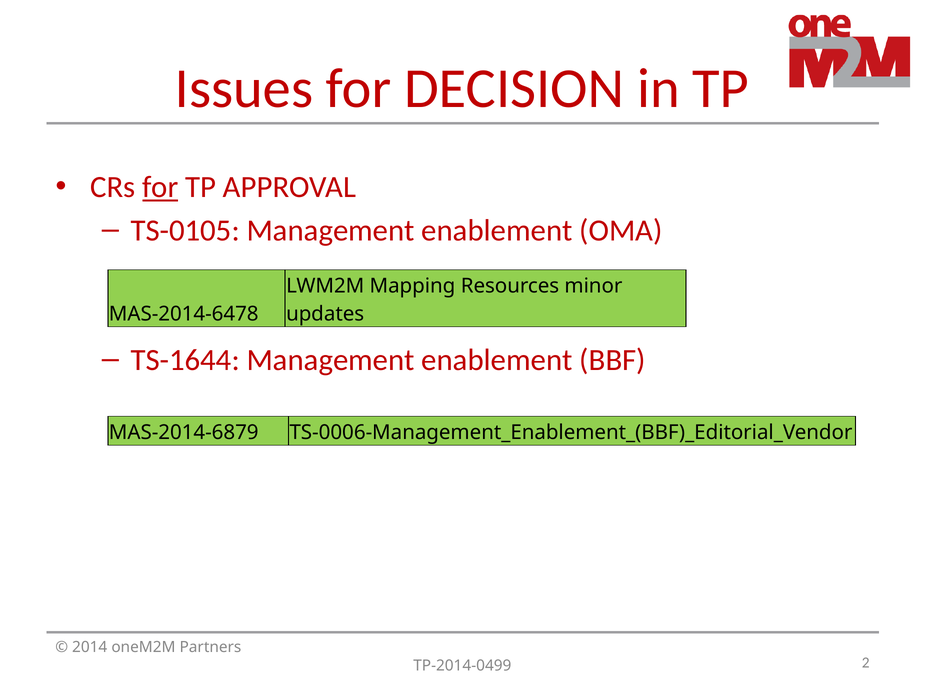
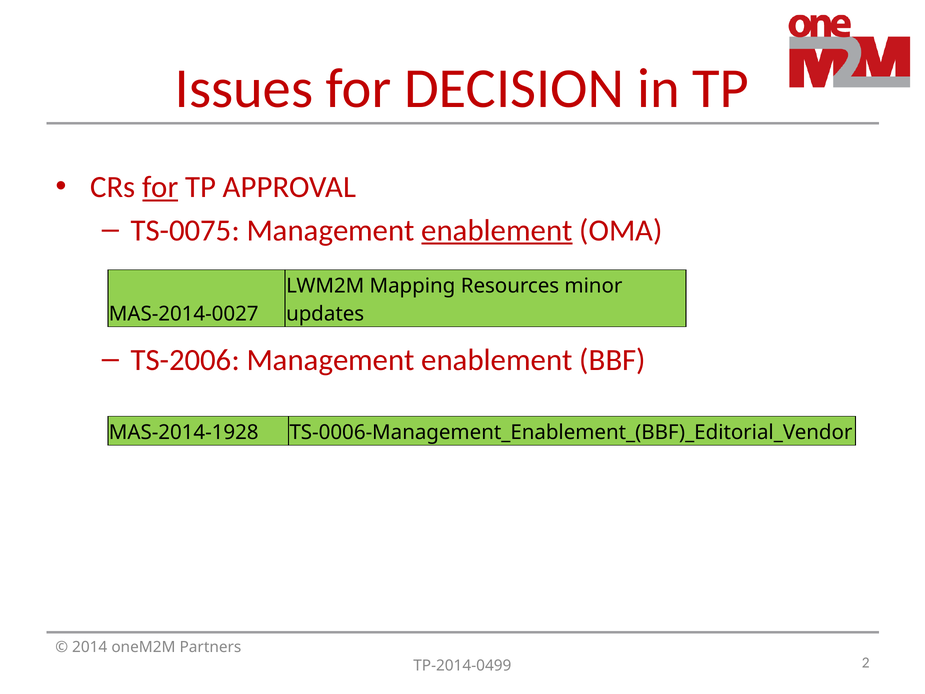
TS-0105: TS-0105 -> TS-0075
enablement at (497, 230) underline: none -> present
MAS-2014-6478: MAS-2014-6478 -> MAS-2014-0027
TS-1644: TS-1644 -> TS-2006
MAS-2014-6879: MAS-2014-6879 -> MAS-2014-1928
